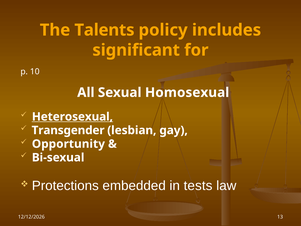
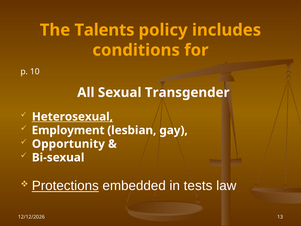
significant: significant -> conditions
Homosexual: Homosexual -> Transgender
Transgender: Transgender -> Employment
Protections underline: none -> present
